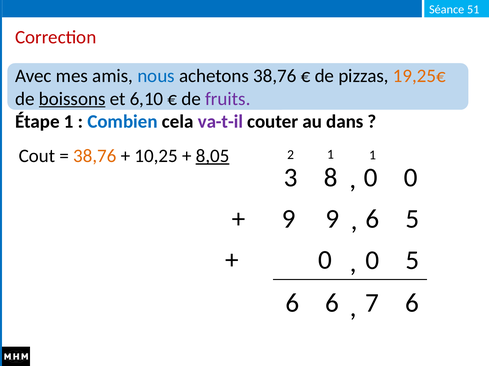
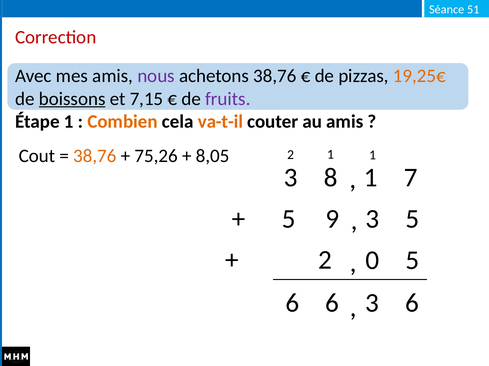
nous colour: blue -> purple
6,10: 6,10 -> 7,15
Combien colour: blue -> orange
va-t-il colour: purple -> orange
au dans: dans -> amis
10,25: 10,25 -> 75,26
8,05 underline: present -> none
8 0: 0 -> 1
3 0: 0 -> 7
9 at (289, 219): 9 -> 5
6 at (372, 219): 6 -> 3
0 at (325, 261): 0 -> 2
6 7: 7 -> 3
